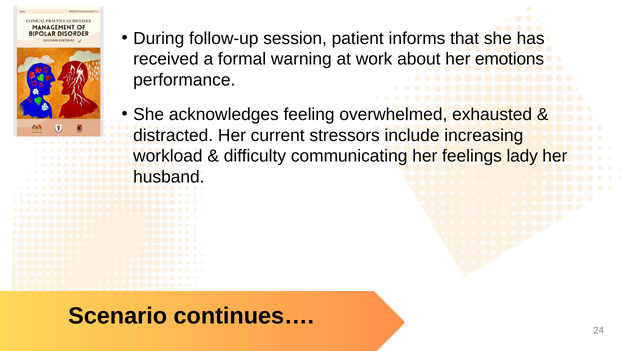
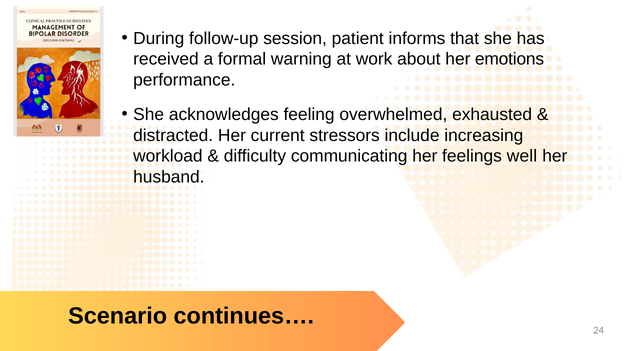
lady: lady -> well
